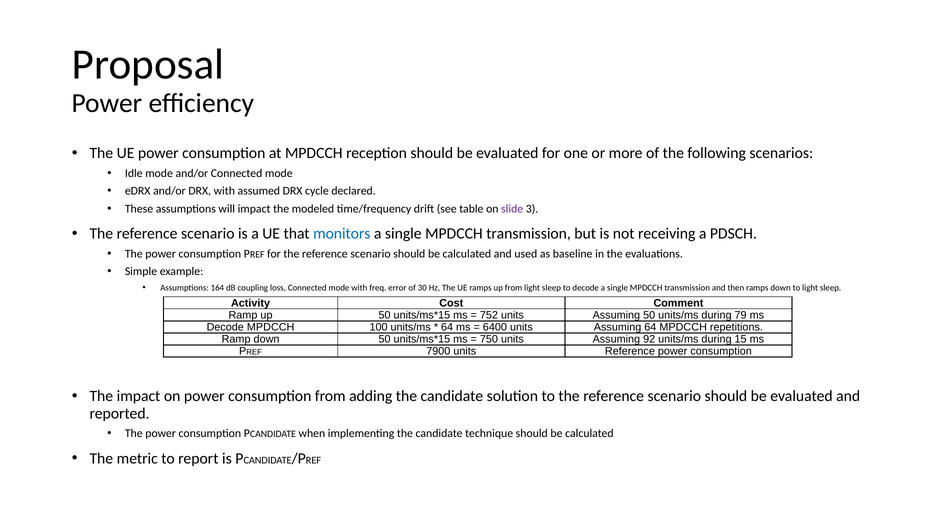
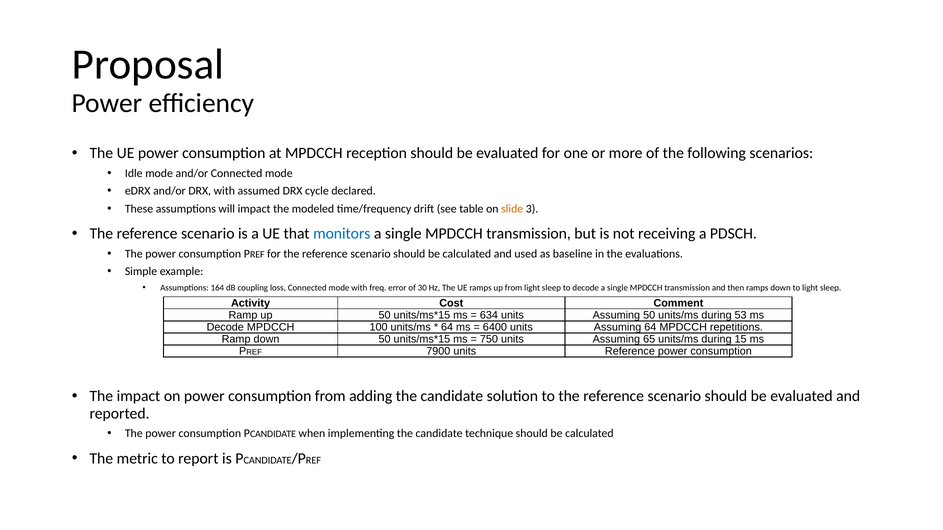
slide colour: purple -> orange
752: 752 -> 634
79: 79 -> 53
92: 92 -> 65
